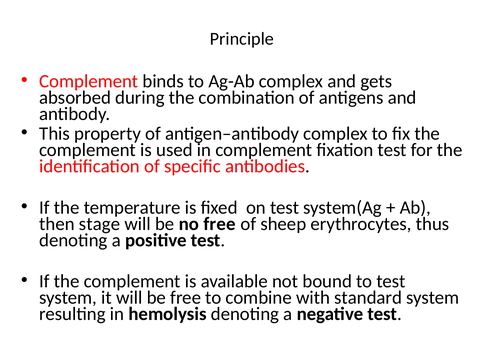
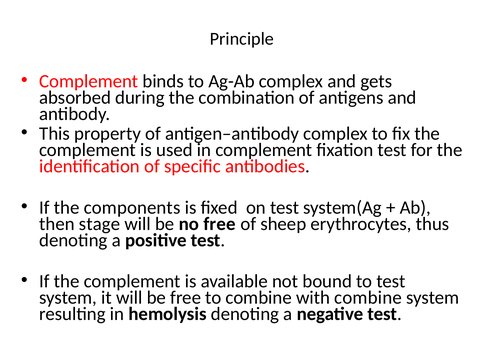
temperature: temperature -> components
with standard: standard -> combine
